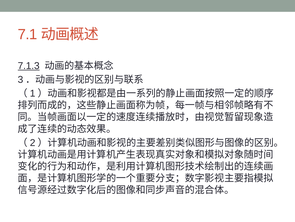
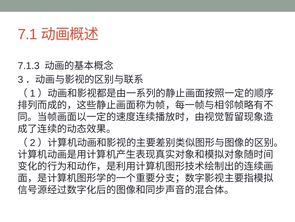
7.1.3 underline: present -> none
